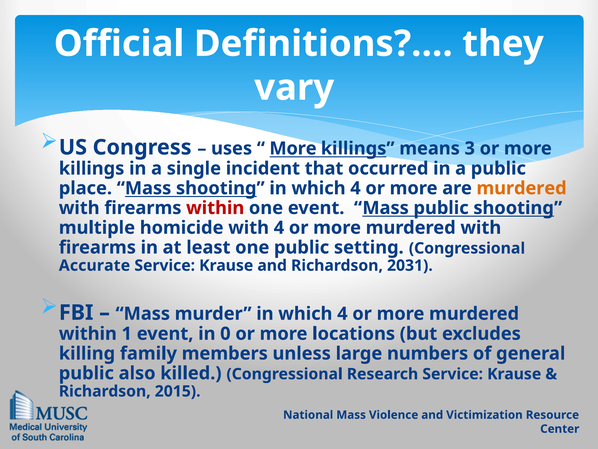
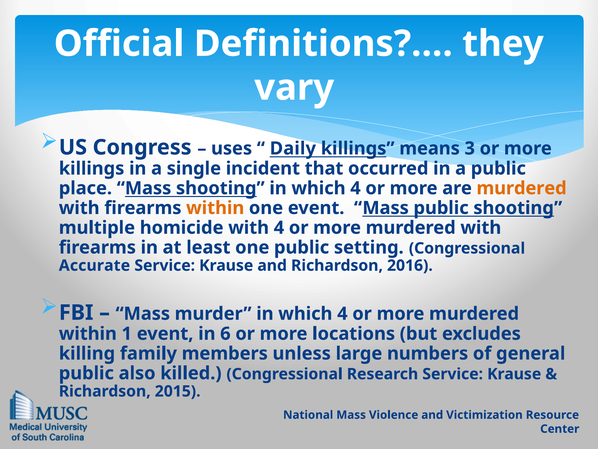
More at (293, 148): More -> Daily
within at (215, 208) colour: red -> orange
2031: 2031 -> 2016
0: 0 -> 6
